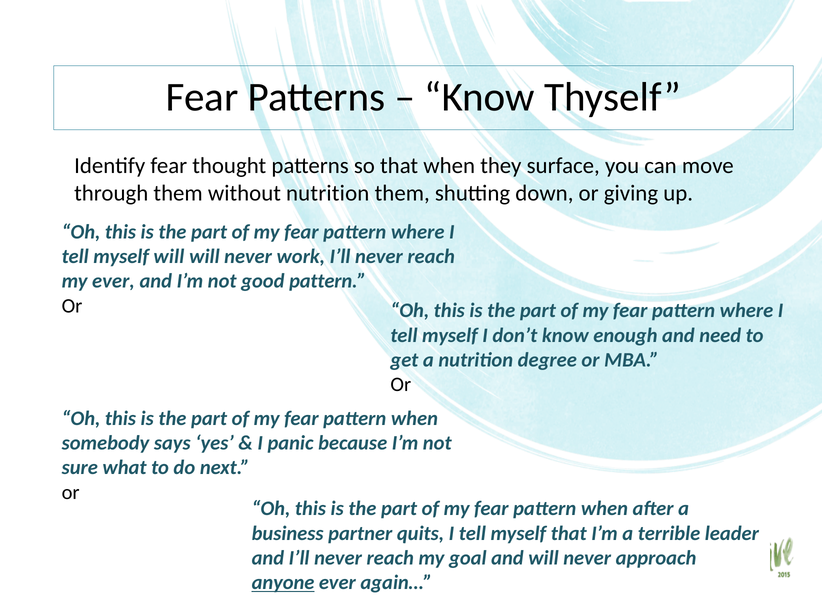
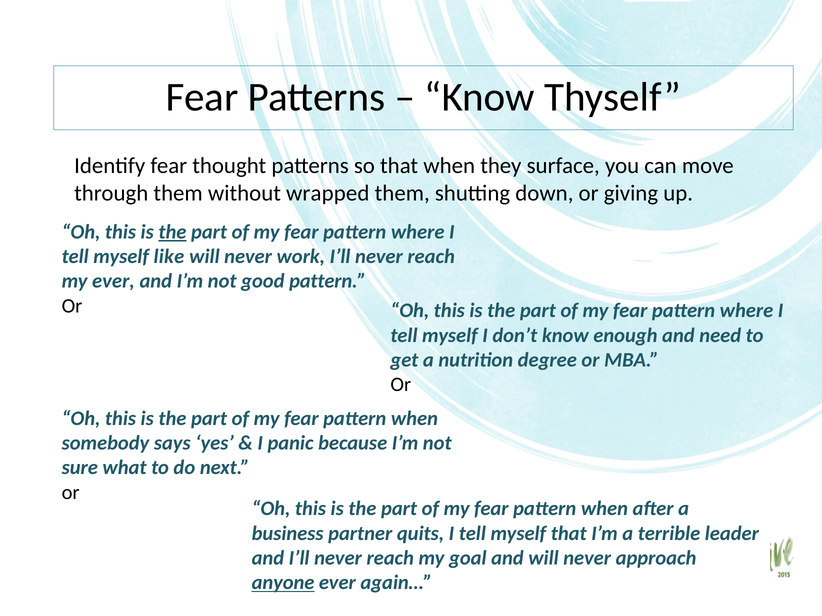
without nutrition: nutrition -> wrapped
the at (172, 232) underline: none -> present
myself will: will -> like
